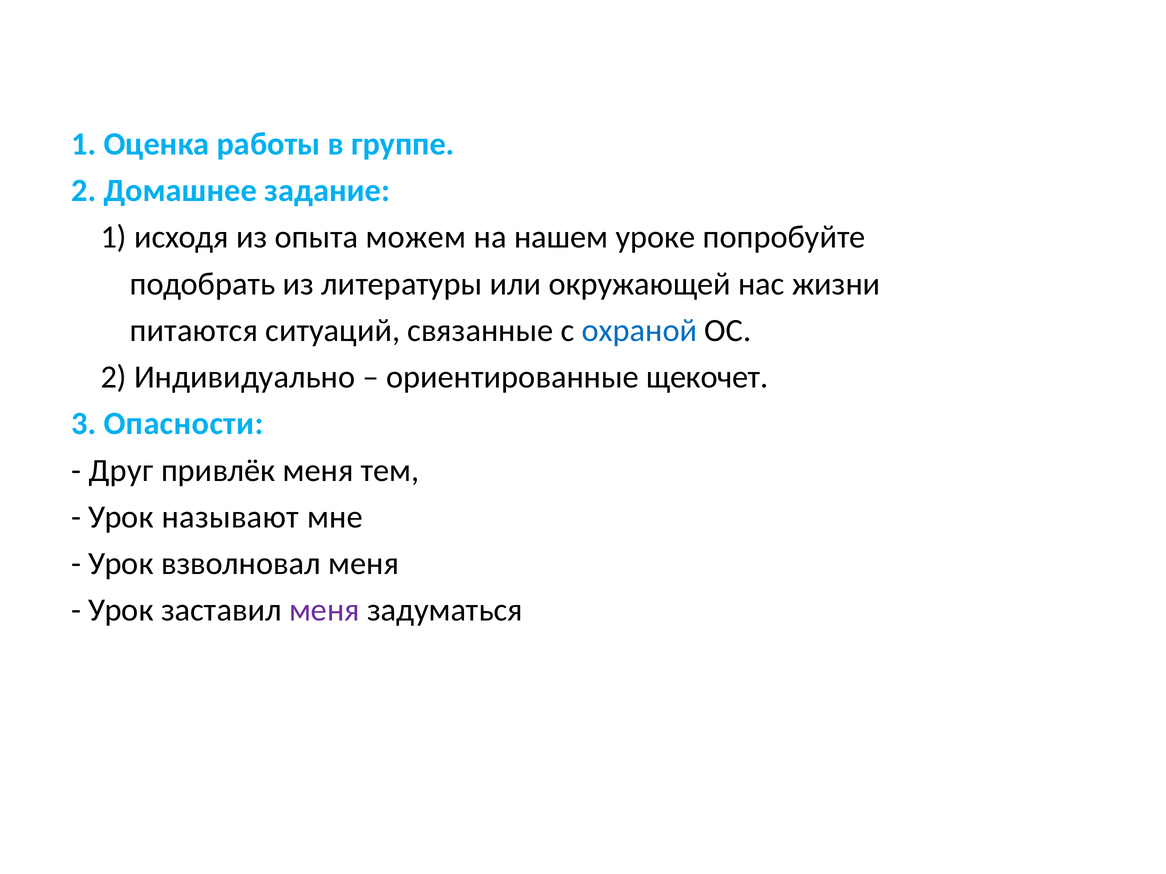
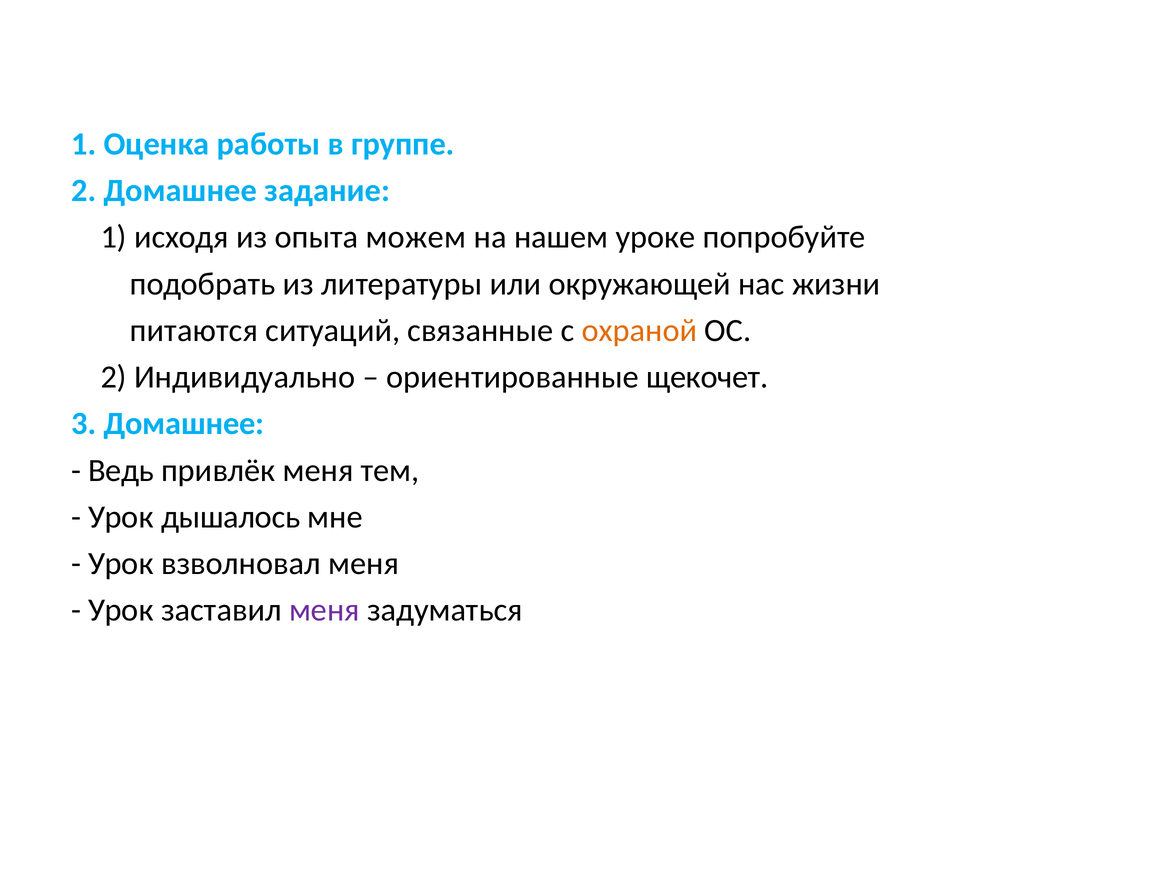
охраной colour: blue -> orange
3 Опасности: Опасности -> Домашнее
Друг: Друг -> Ведь
называют: называют -> дышалось
